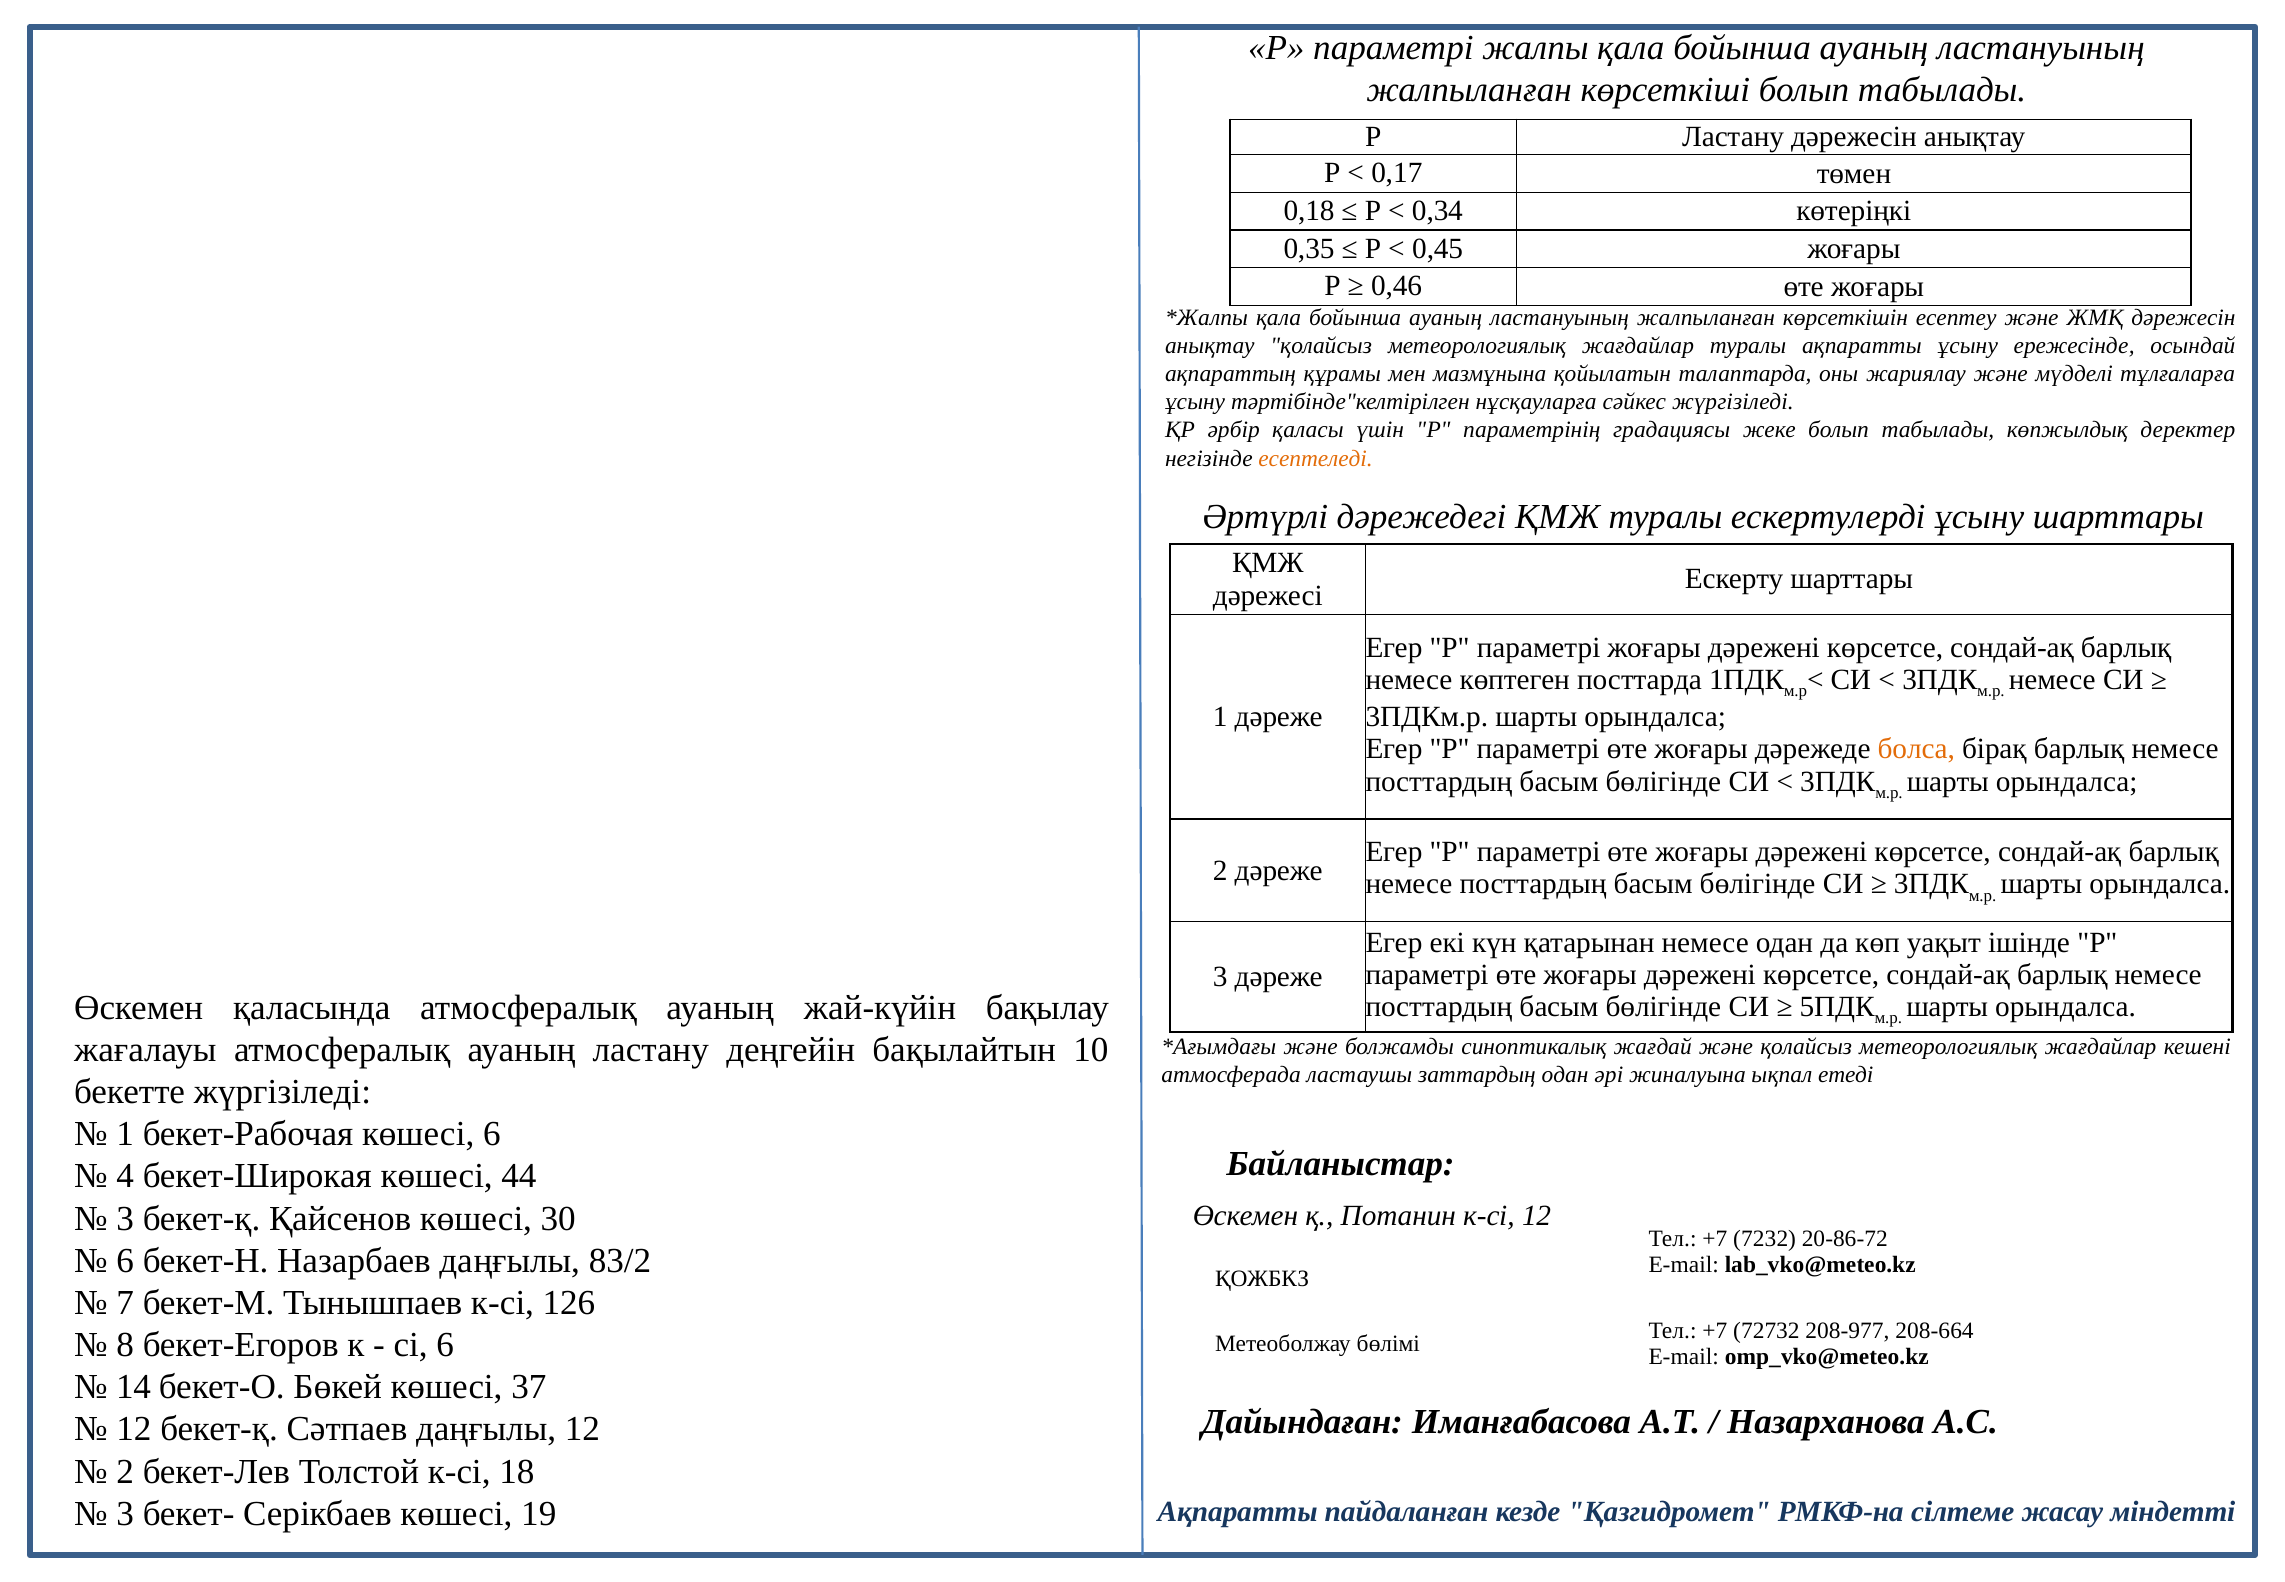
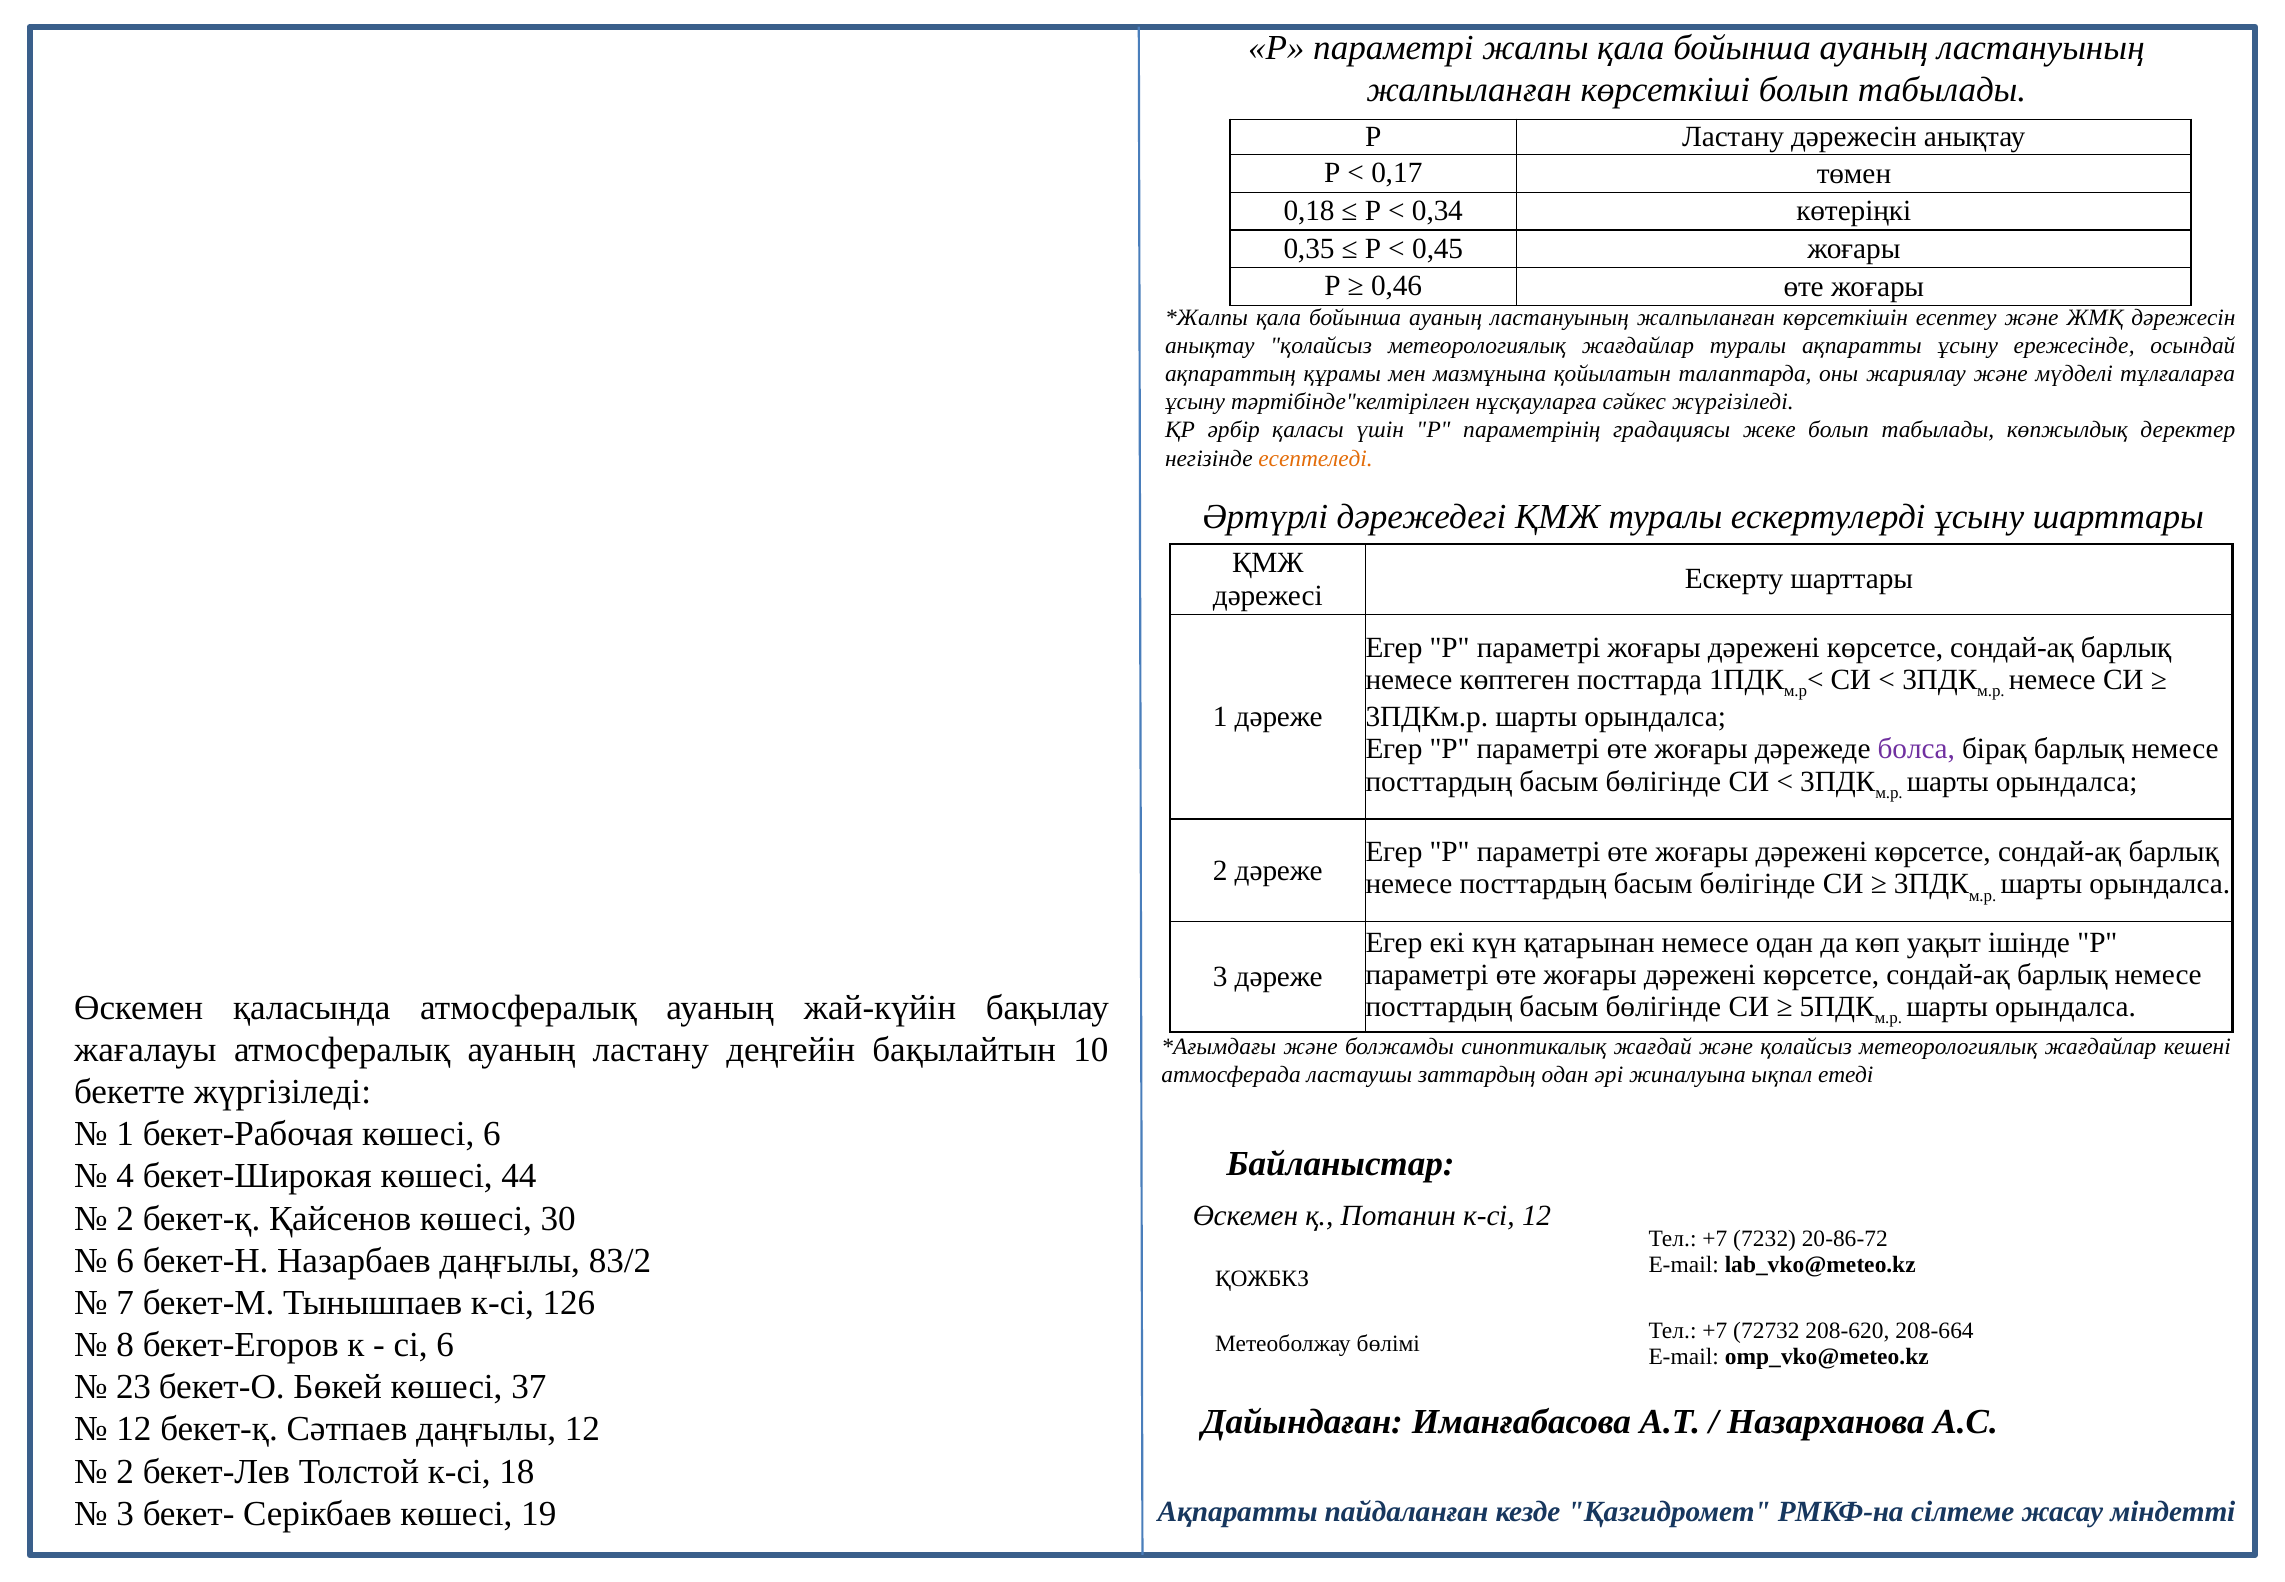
болса colour: orange -> purple
3 at (125, 1218): 3 -> 2
208-977: 208-977 -> 208-620
14: 14 -> 23
